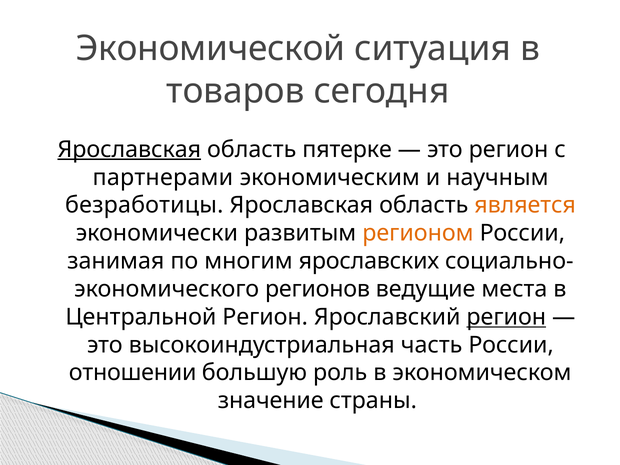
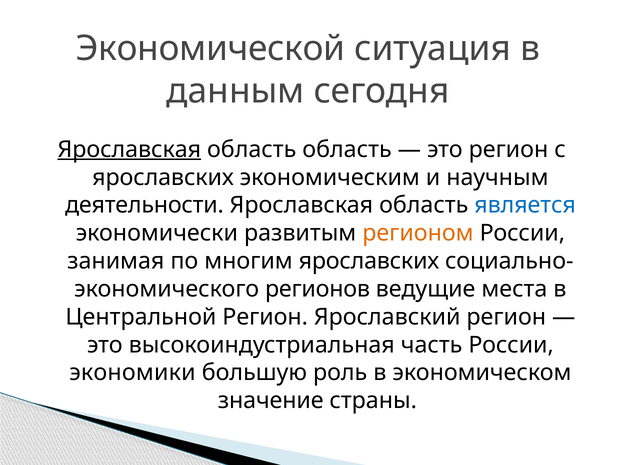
товаров: товаров -> данным
область пятерке: пятерке -> область
партнерами at (163, 177): партнерами -> ярославских
безработицы: безработицы -> деятельности
является colour: orange -> blue
регион at (506, 317) underline: present -> none
отношении: отношении -> экономики
